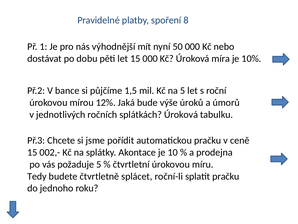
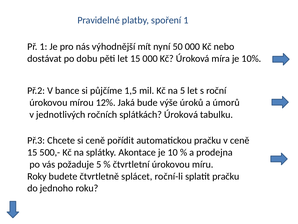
spoření 8: 8 -> 1
si jsme: jsme -> ceně
002,-: 002,- -> 500,-
Tedy: Tedy -> Roky
